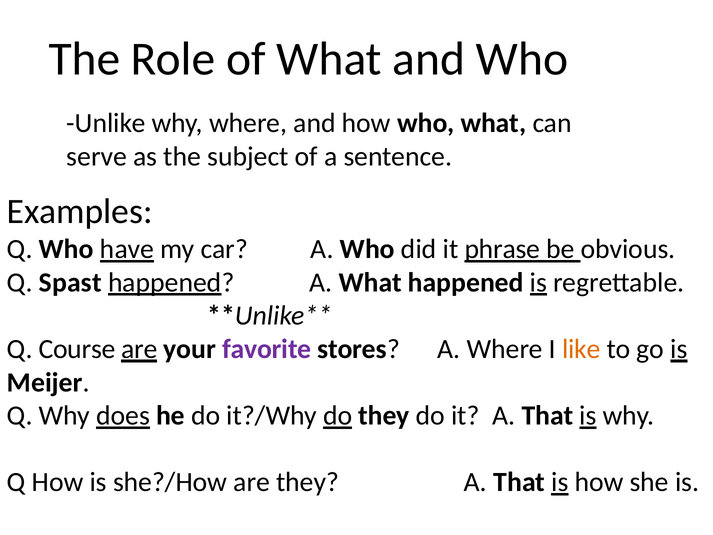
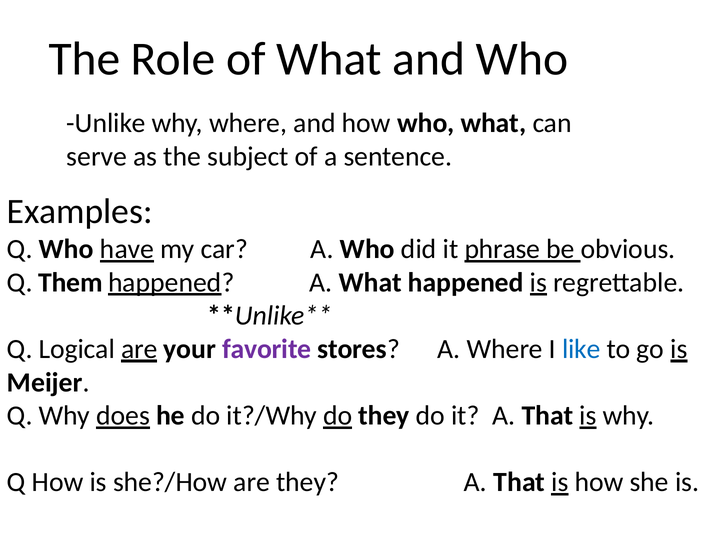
Spast: Spast -> Them
Course: Course -> Logical
like colour: orange -> blue
